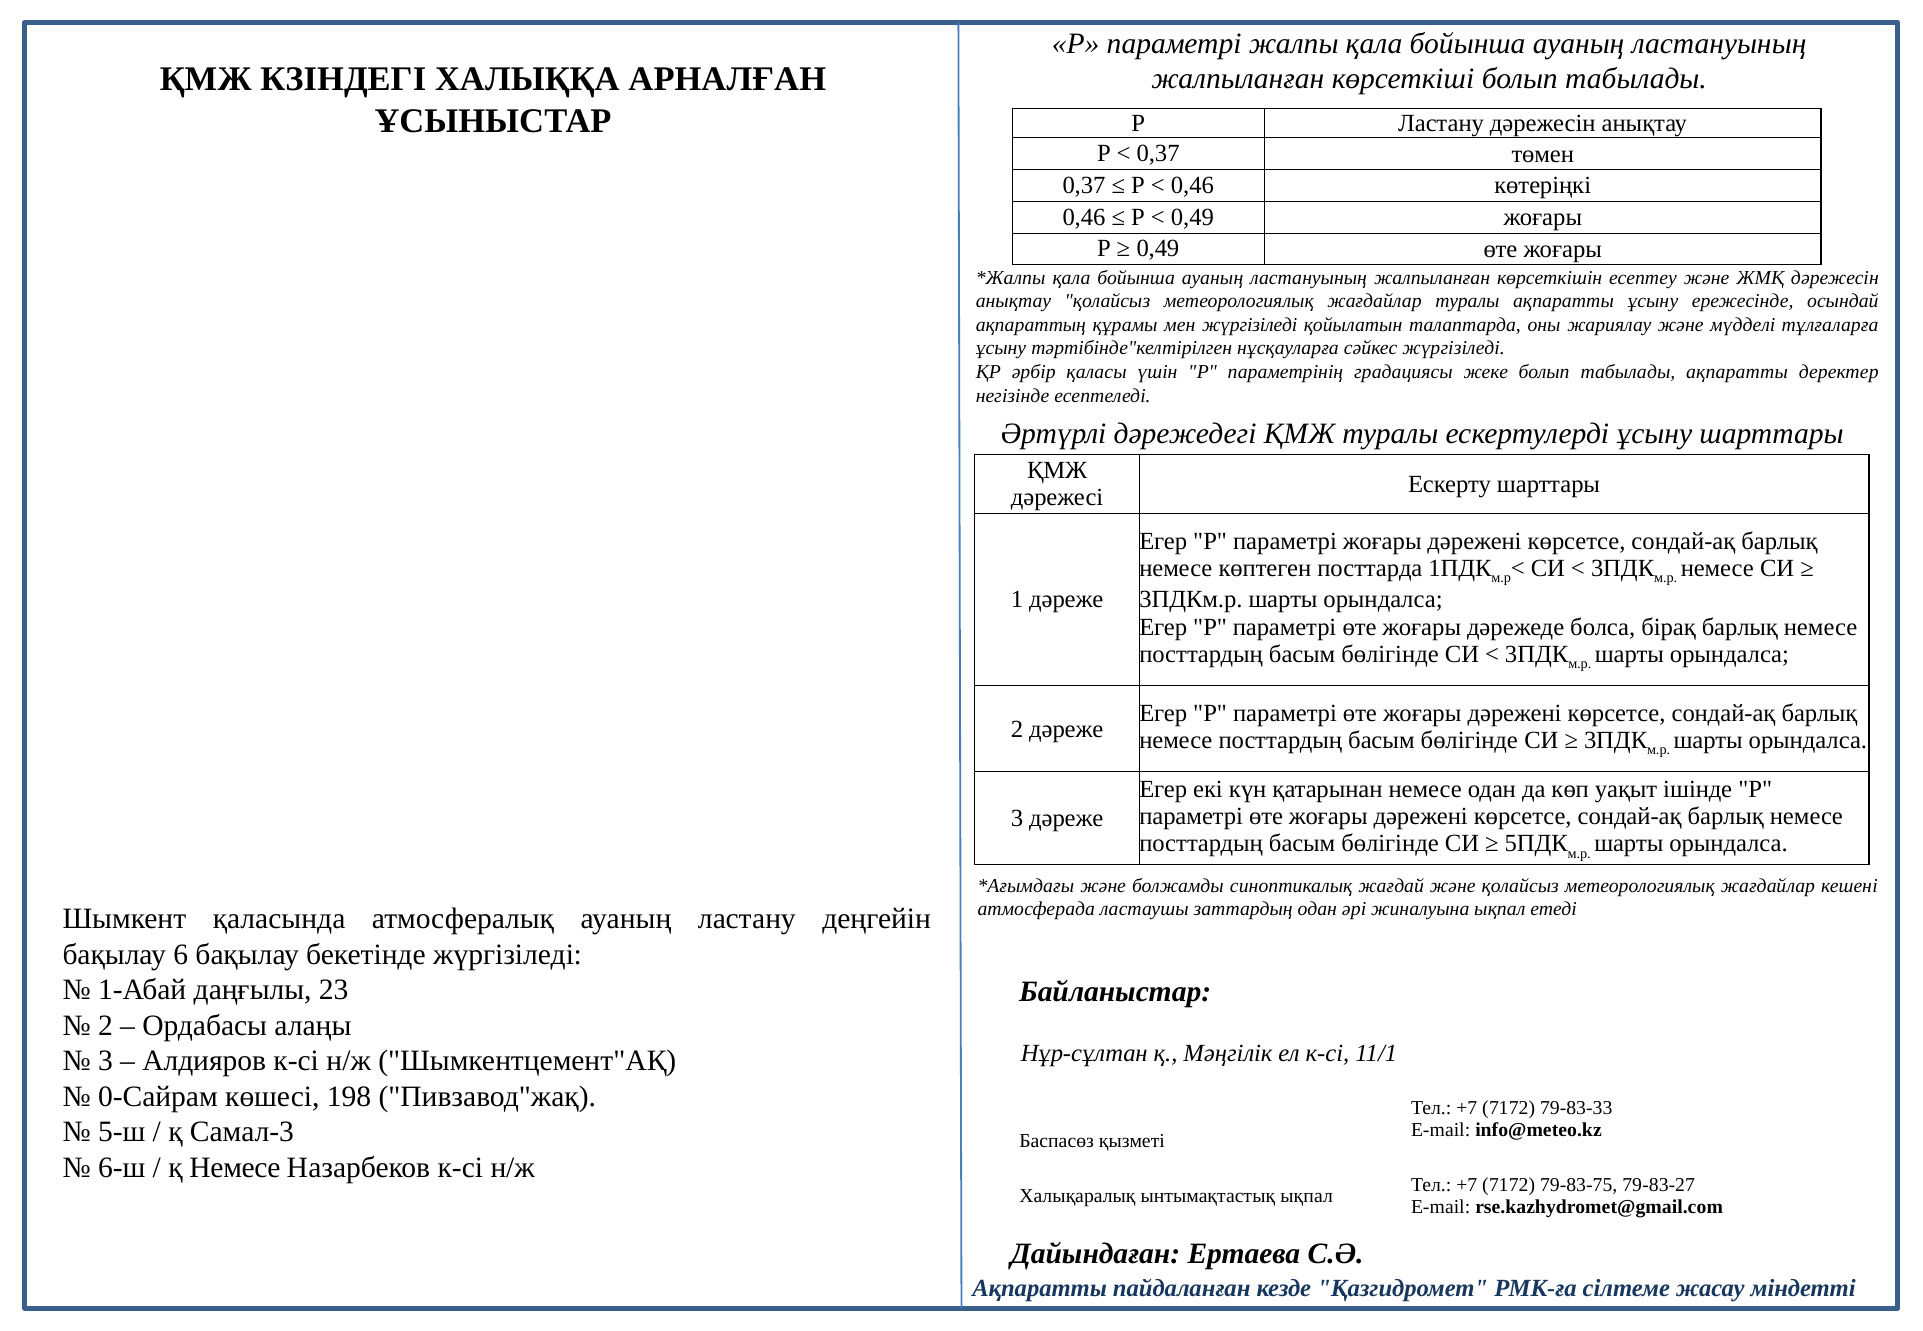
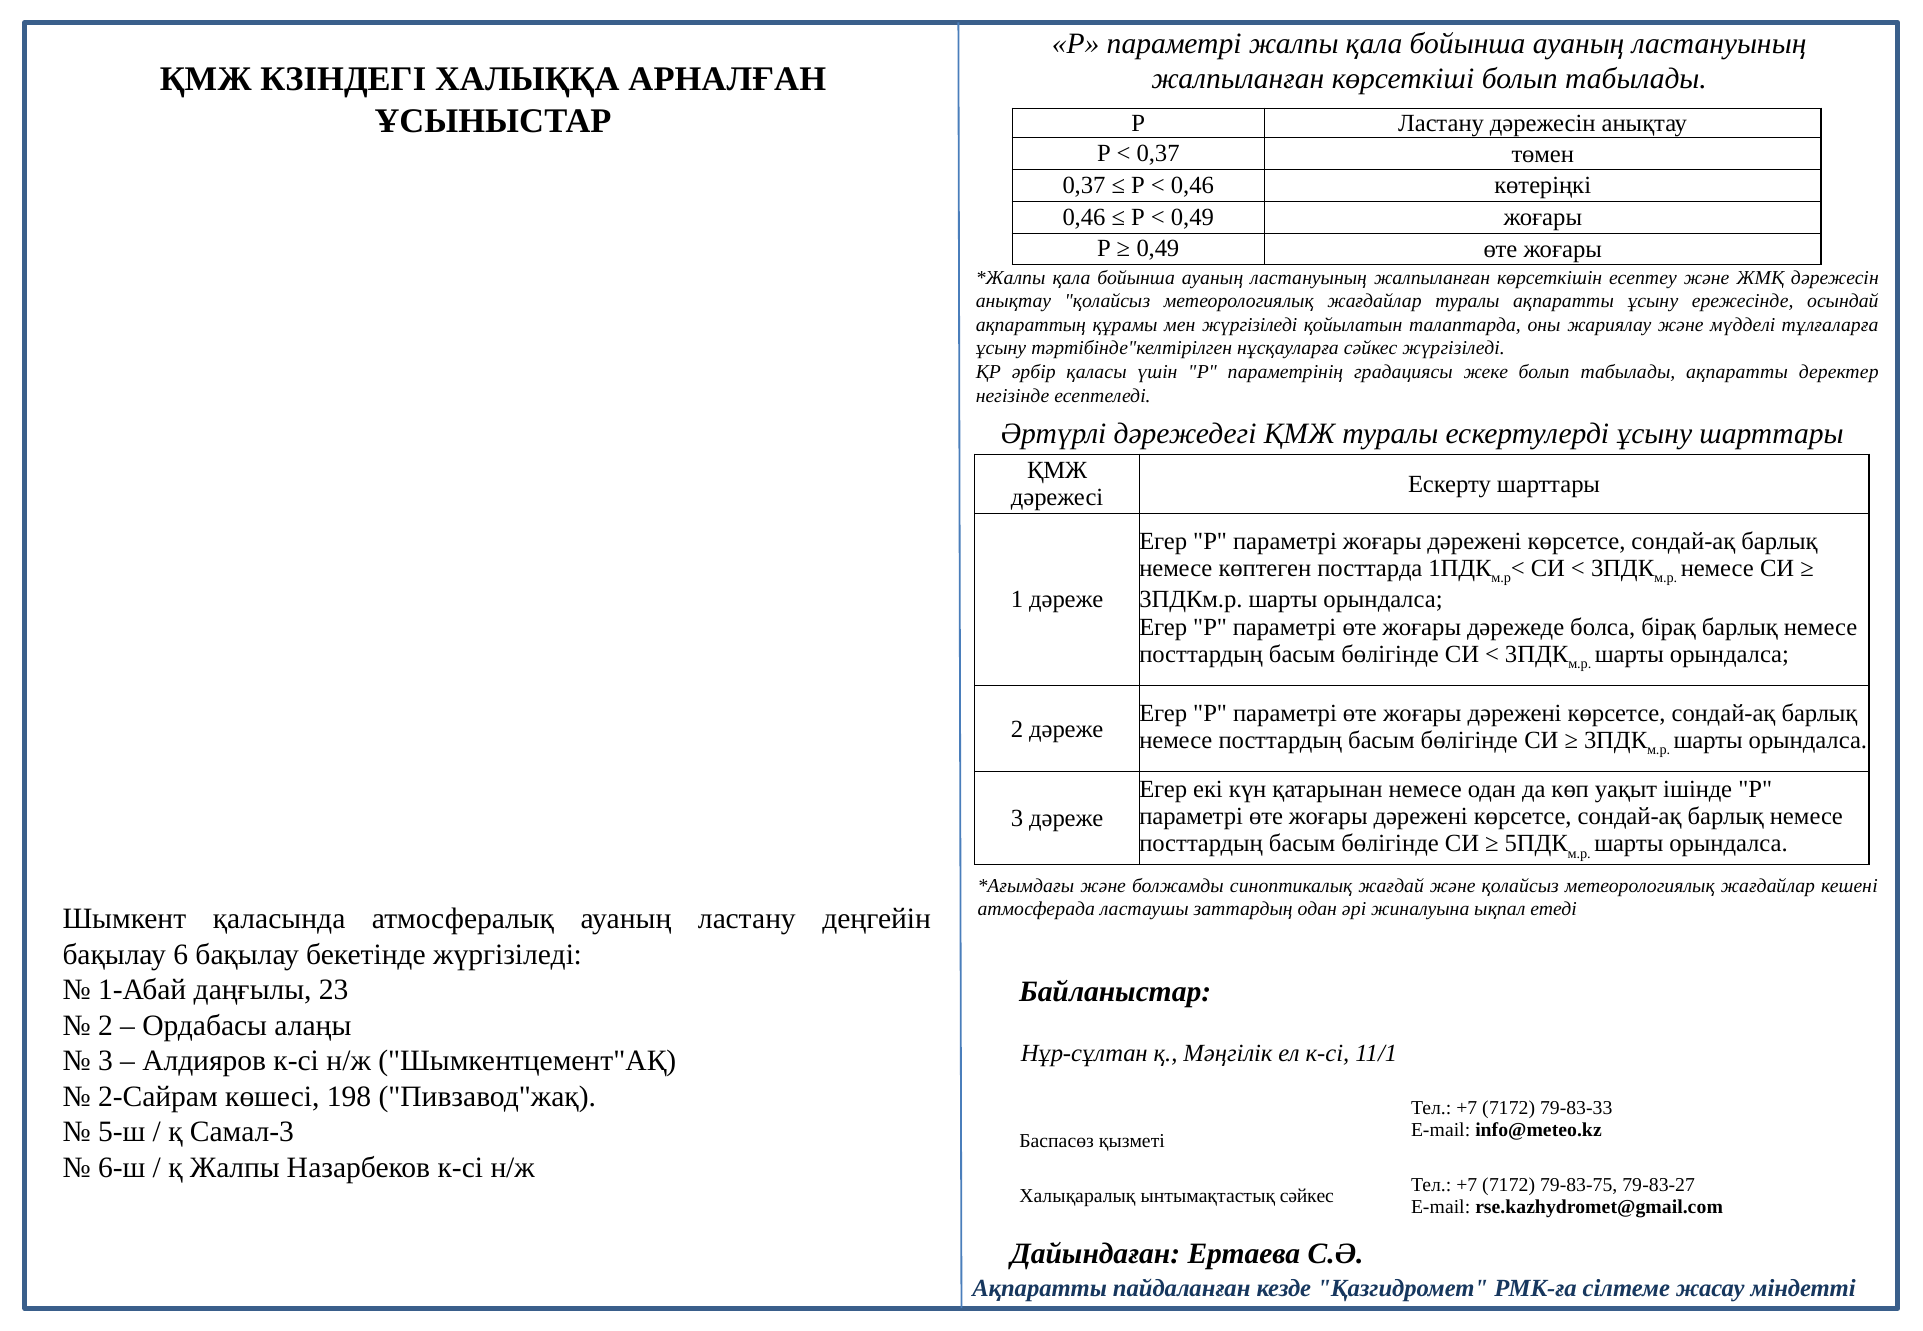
0-Сайрам: 0-Сайрам -> 2-Сайрам
қ Немесе: Немесе -> Жалпы
ынтымақтастық ықпал: ықпал -> сәйкес
